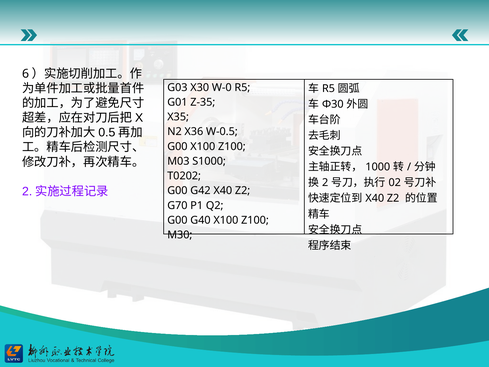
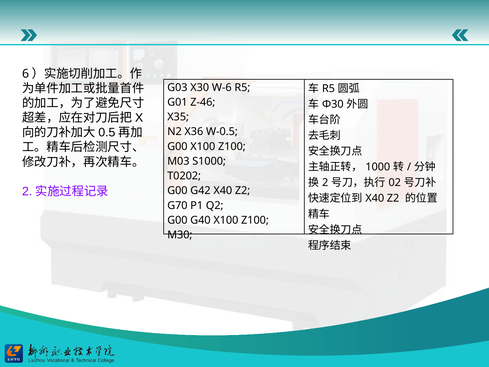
W-0: W-0 -> W-6
Z-35: Z-35 -> Z-46
